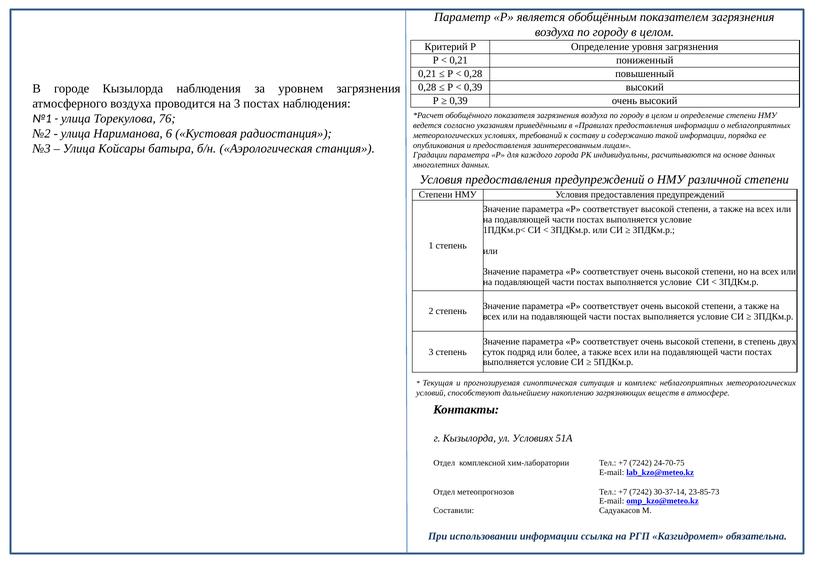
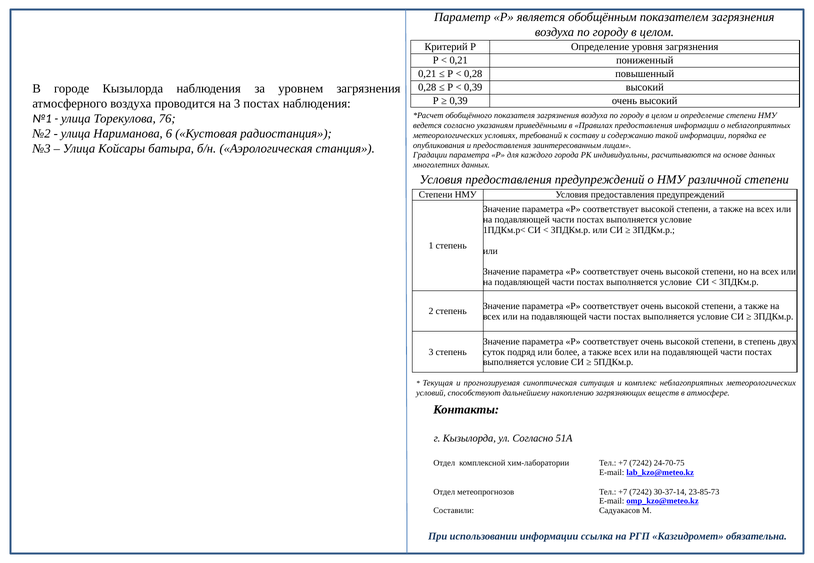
ул Условиях: Условиях -> Согласно
